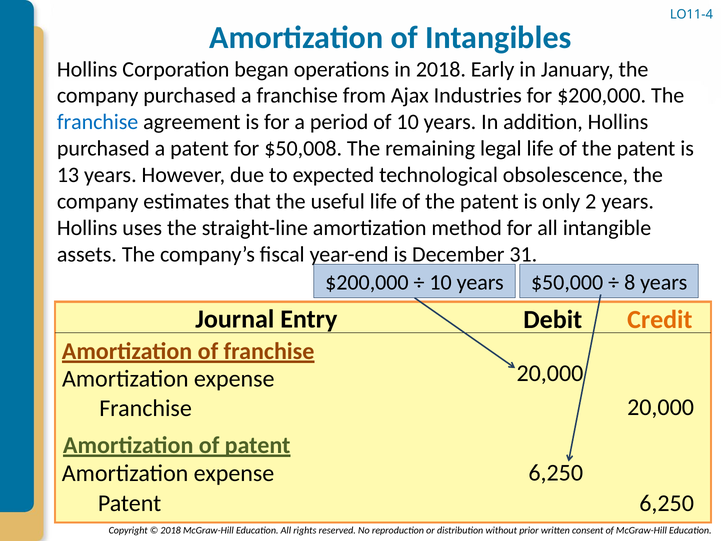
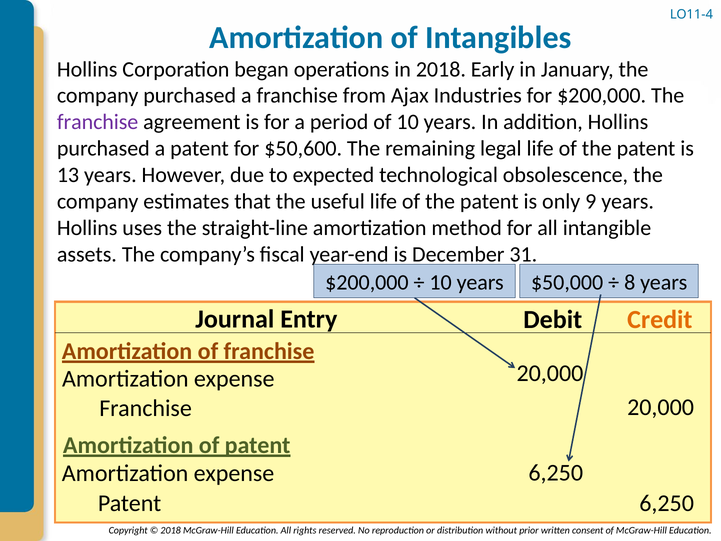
franchise at (98, 122) colour: blue -> purple
$50,008: $50,008 -> $50,600
2: 2 -> 9
